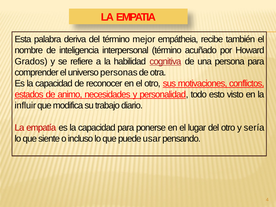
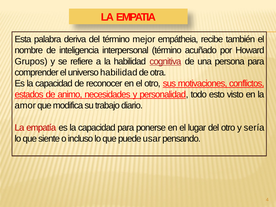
Grados: Grados -> Grupos
universo personas: personas -> habilidad
influir: influir -> amor
